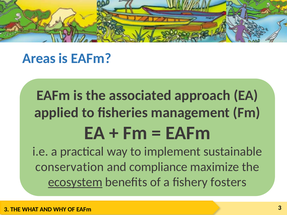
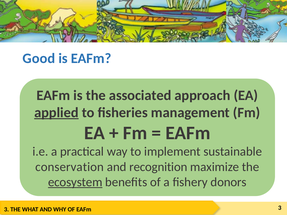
Areas: Areas -> Good
applied underline: none -> present
compliance: compliance -> recognition
fosters: fosters -> donors
